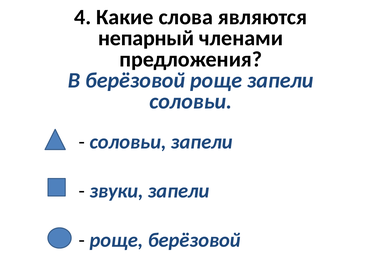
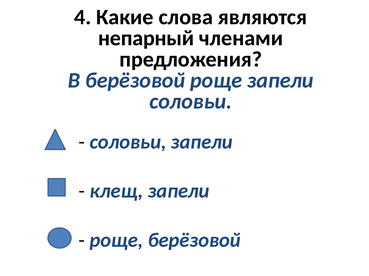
звуки: звуки -> клещ
